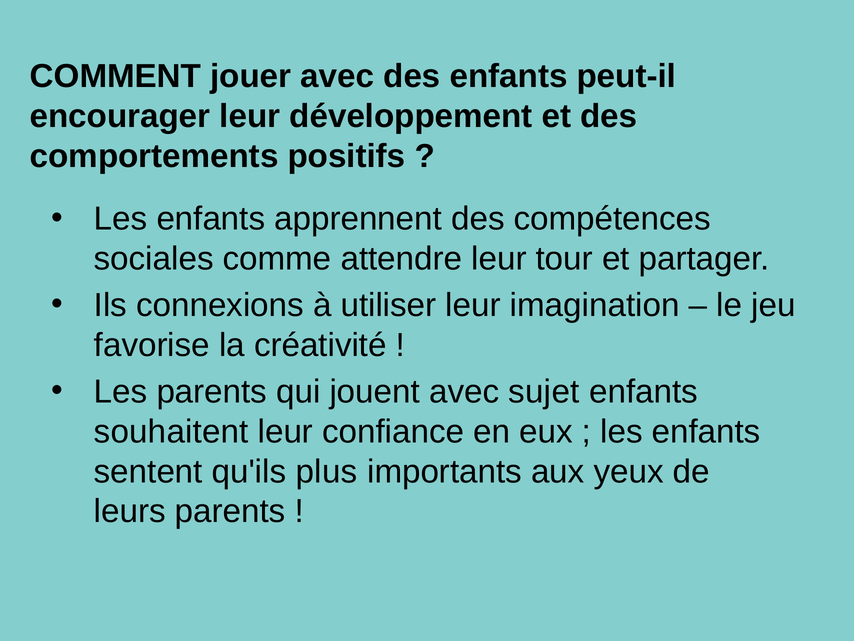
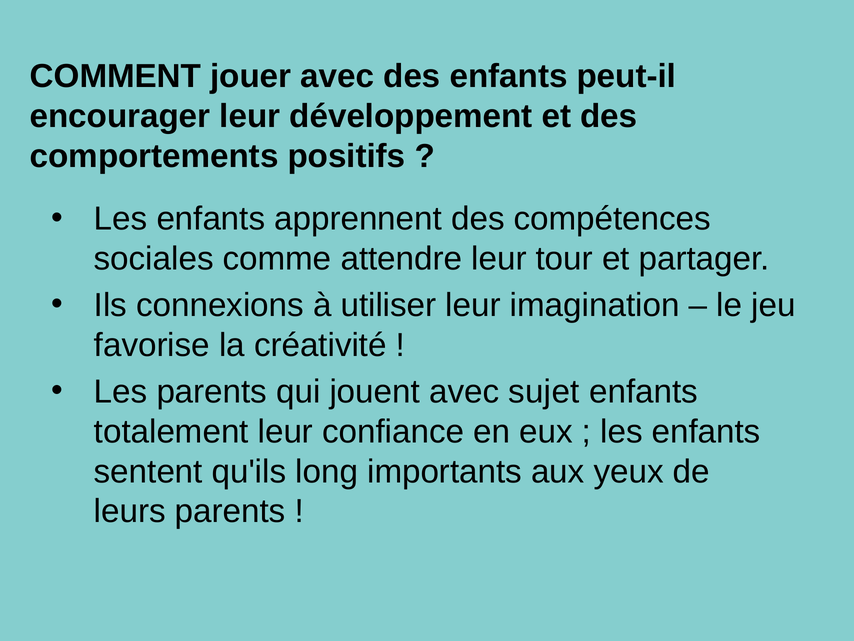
souhaitent: souhaitent -> totalement
plus: plus -> long
